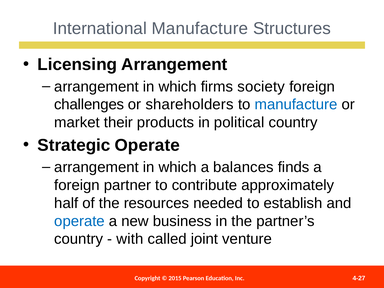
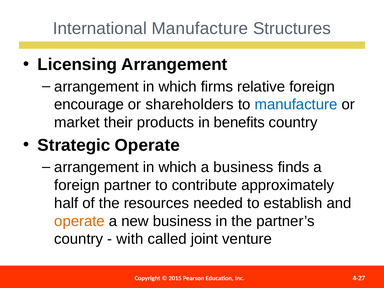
society: society -> relative
challenges: challenges -> encourage
political: political -> benefits
a balances: balances -> business
operate at (80, 221) colour: blue -> orange
